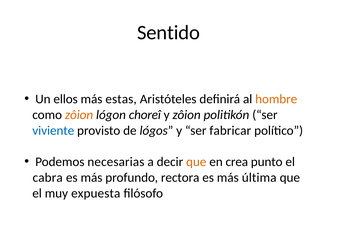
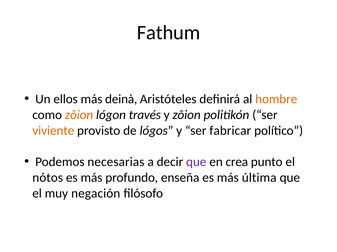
Sentido: Sentido -> Fathum
estas: estas -> deinà
choreî: choreî -> través
viviente colour: blue -> orange
que at (196, 162) colour: orange -> purple
cabra: cabra -> nótos
rectora: rectora -> enseña
expuesta: expuesta -> negación
